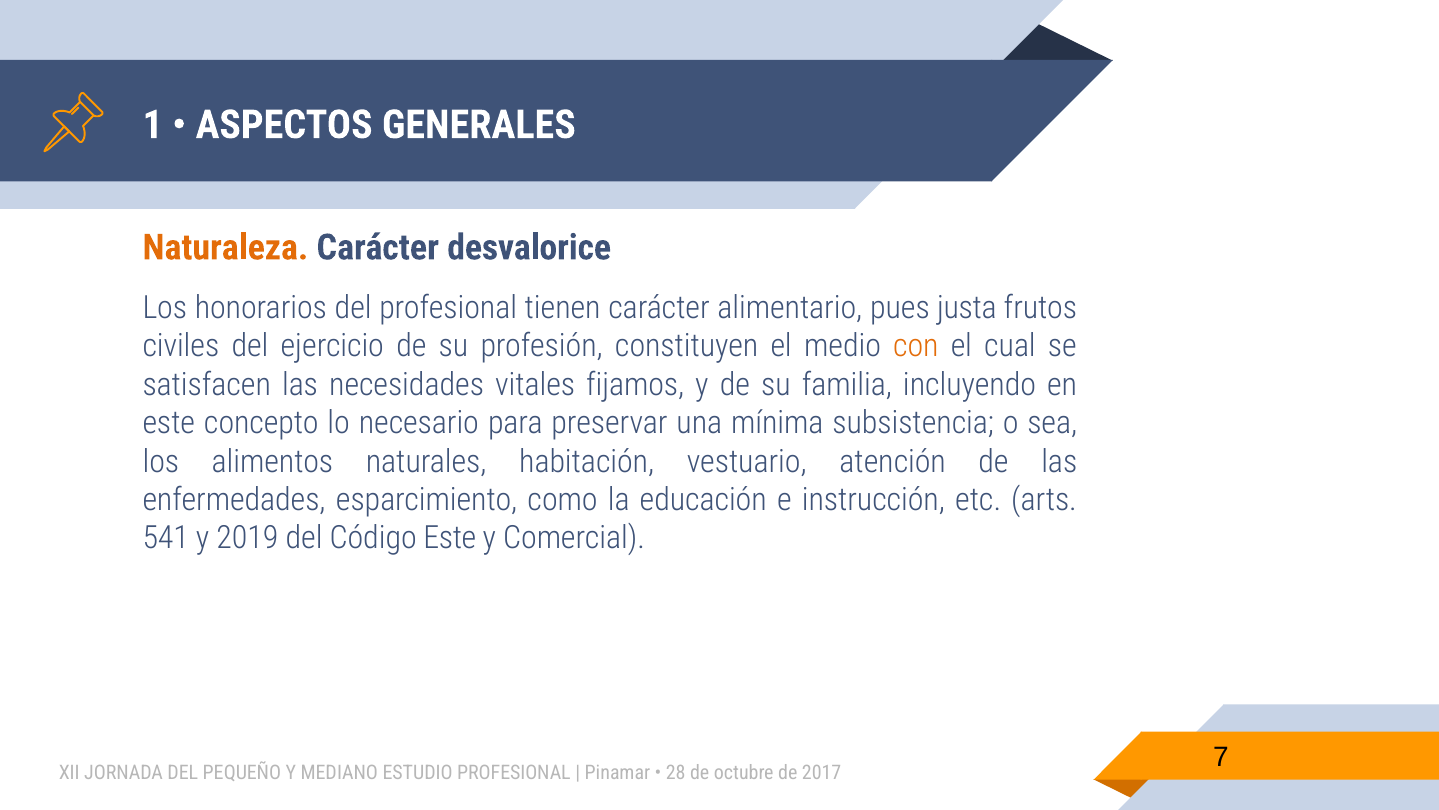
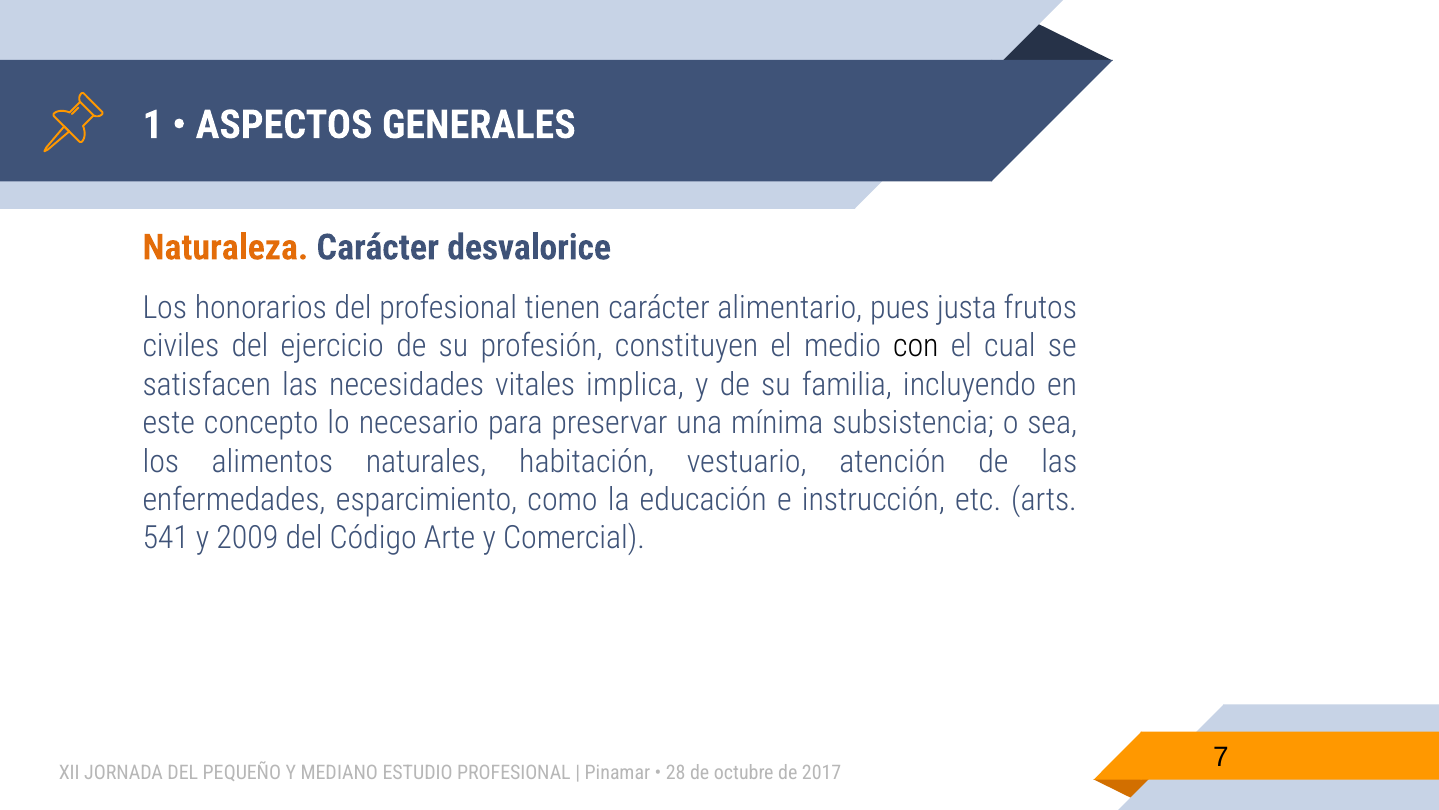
con colour: orange -> black
fijamos: fijamos -> implica
2019: 2019 -> 2009
Código Este: Este -> Arte
